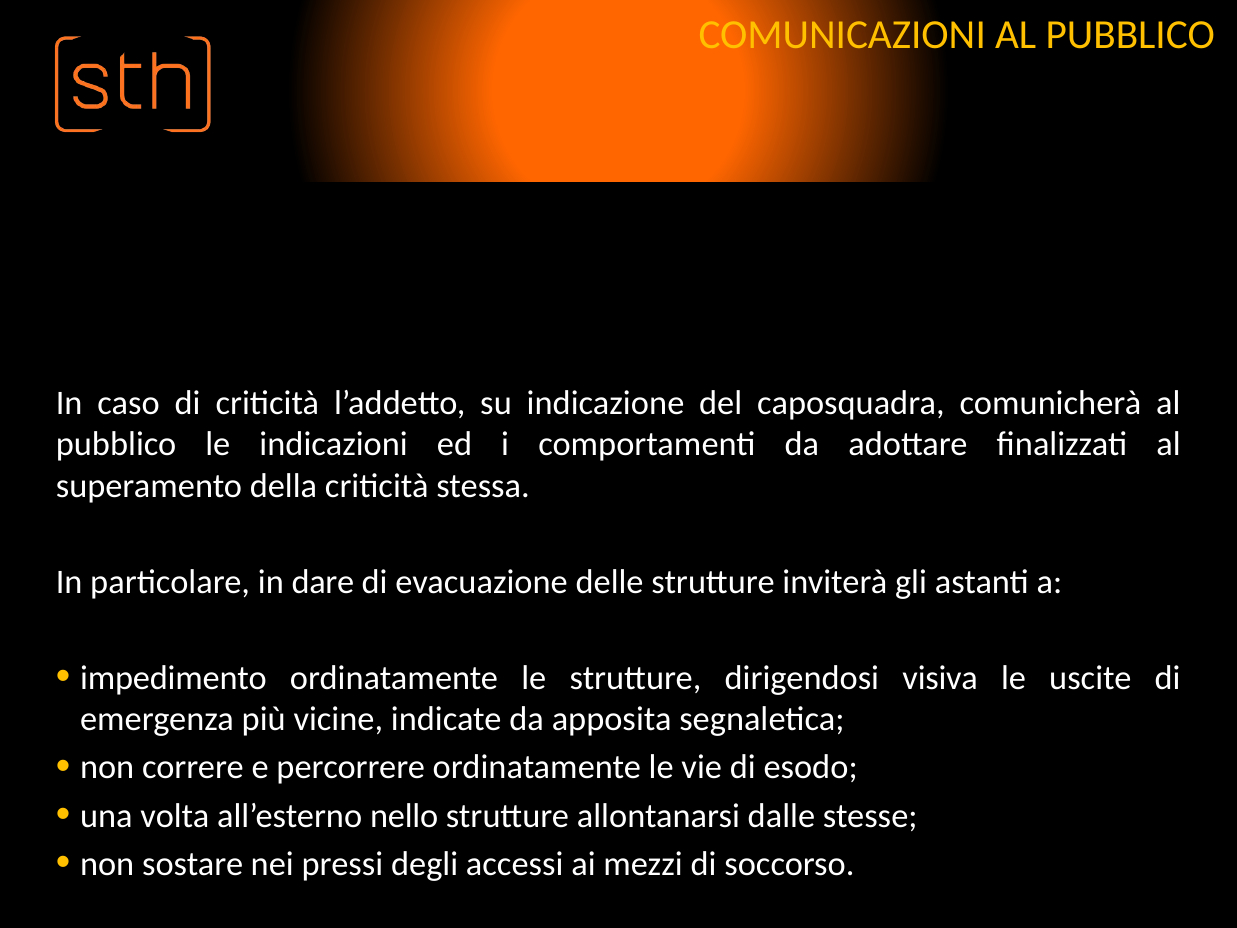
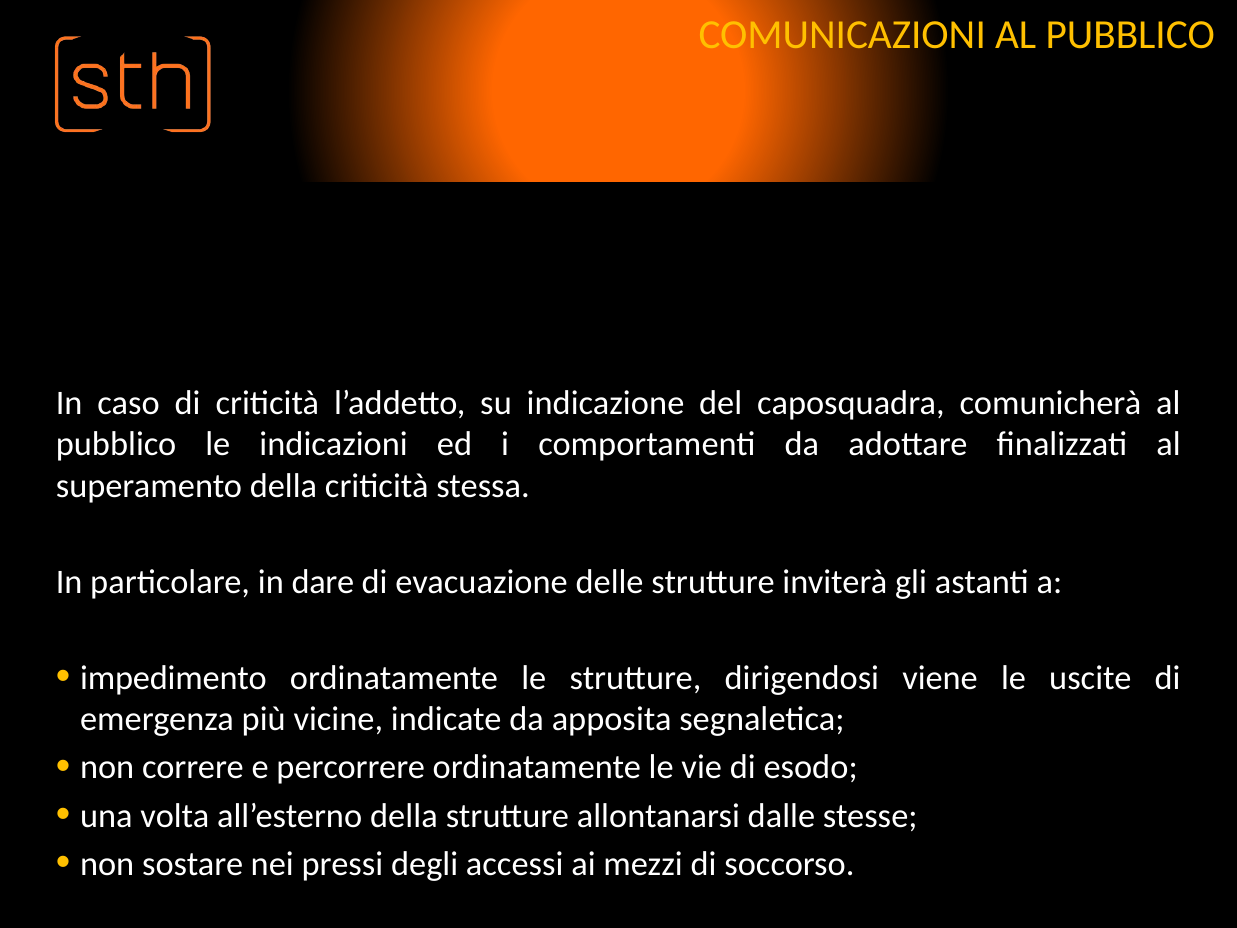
visiva: visiva -> viene
all’esterno nello: nello -> della
